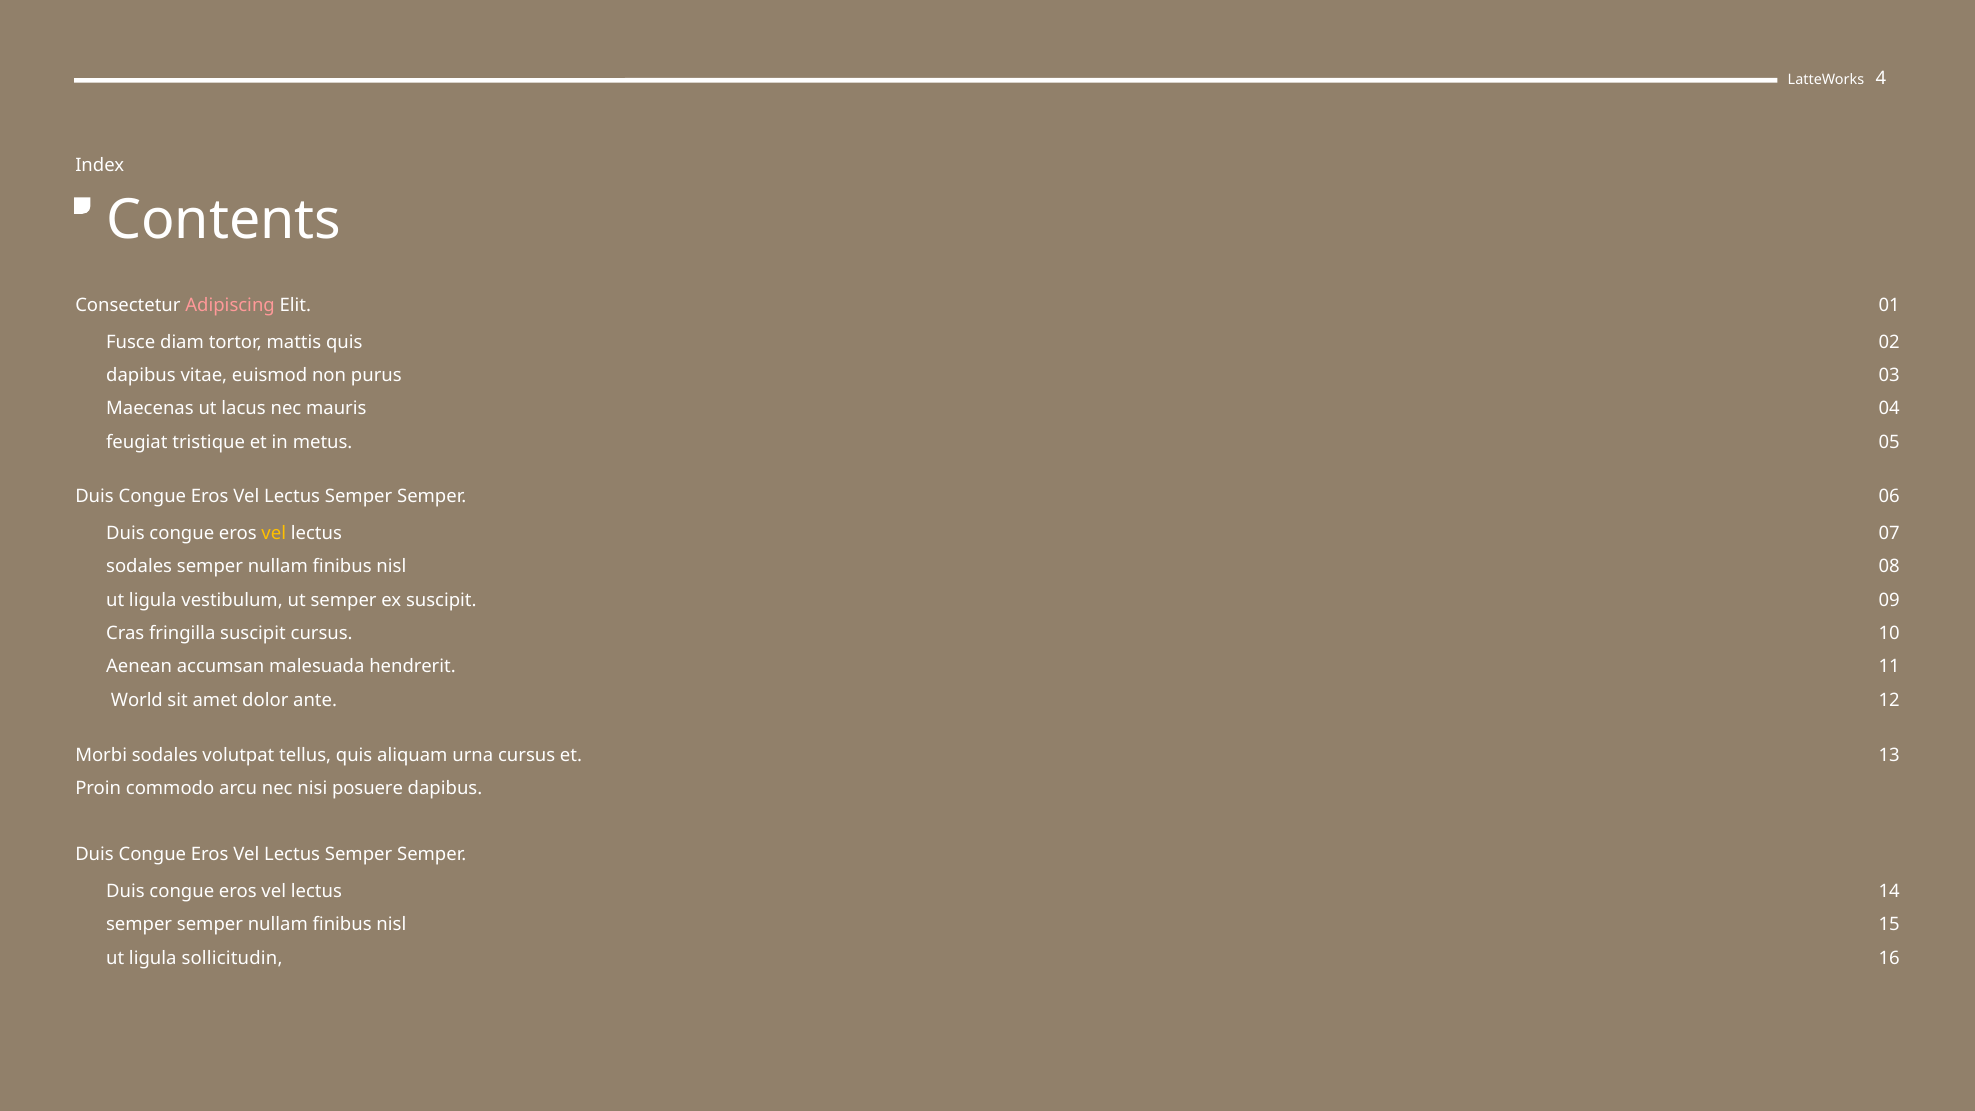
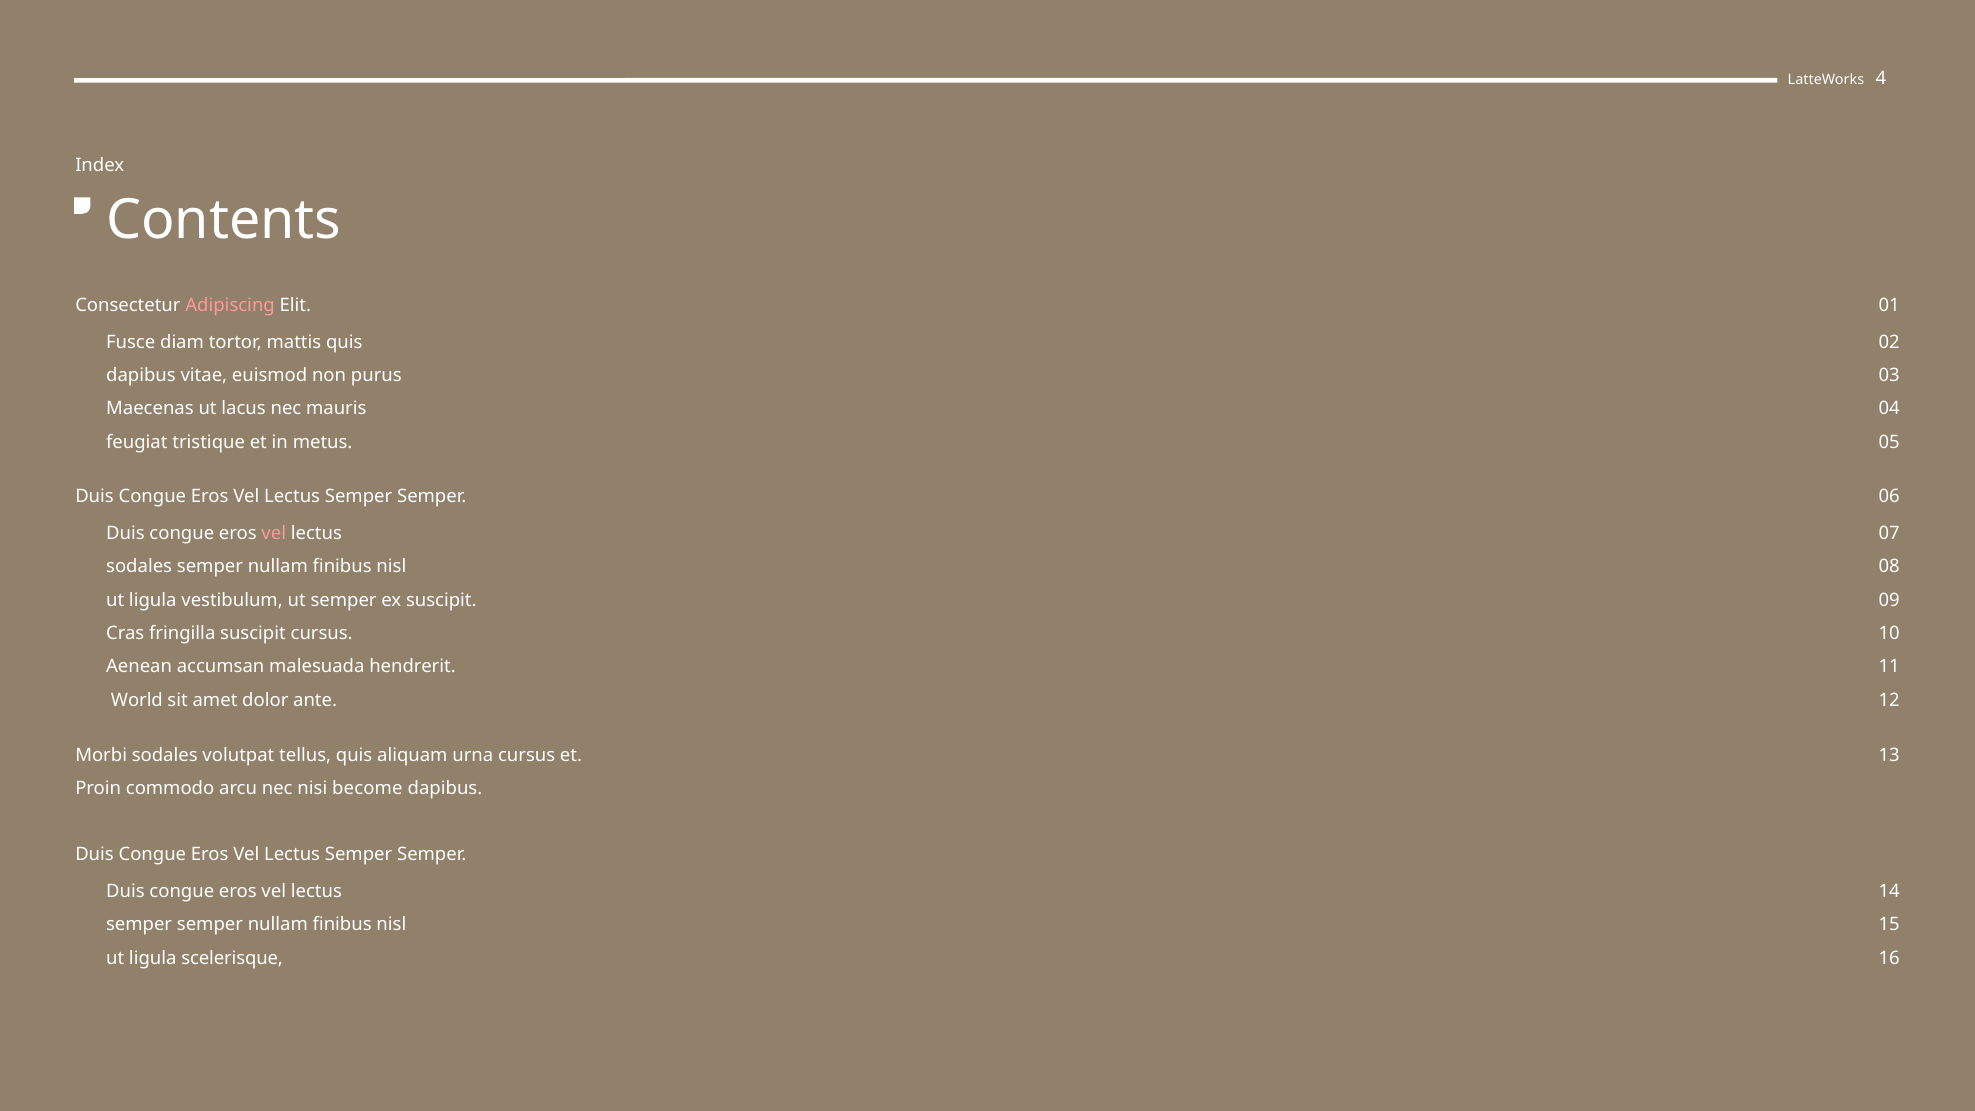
vel at (274, 533) colour: yellow -> pink
posuere: posuere -> become
sollicitudin: sollicitudin -> scelerisque
